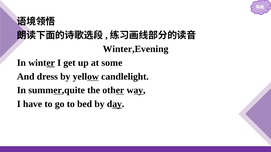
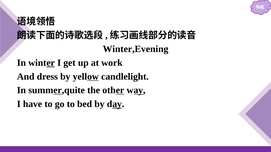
some: some -> work
